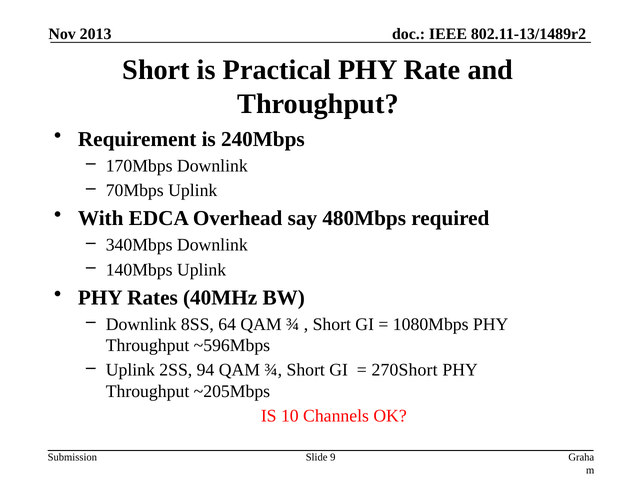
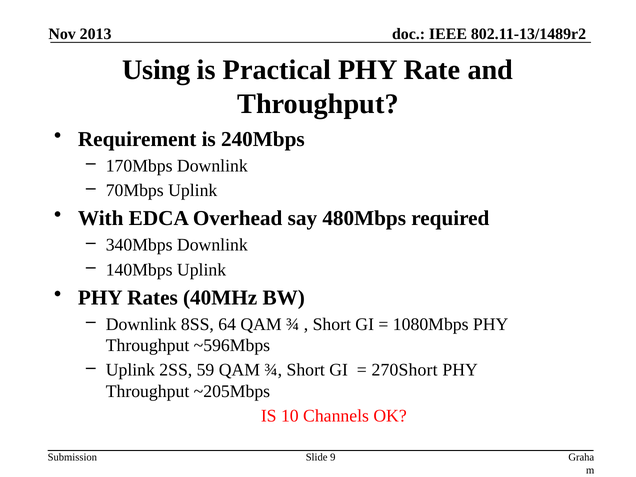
Short at (156, 70): Short -> Using
94: 94 -> 59
